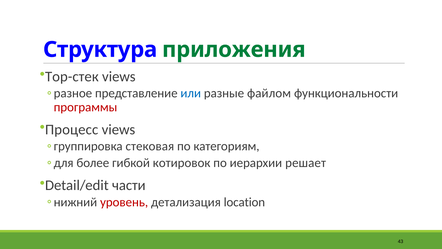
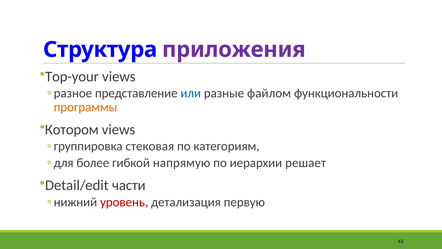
приложения colour: green -> purple
Top-стек: Top-стек -> Top-your
программы colour: red -> orange
Процесс: Процесс -> Котором
котировок: котировок -> напрямую
location: location -> первую
